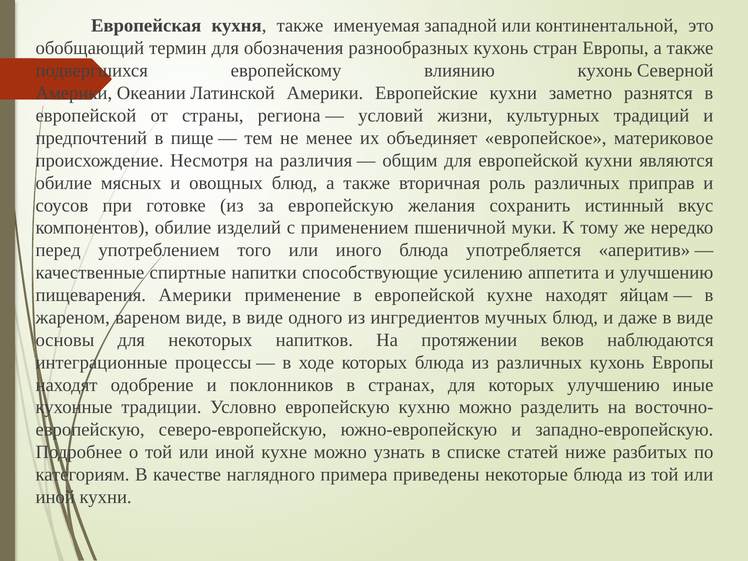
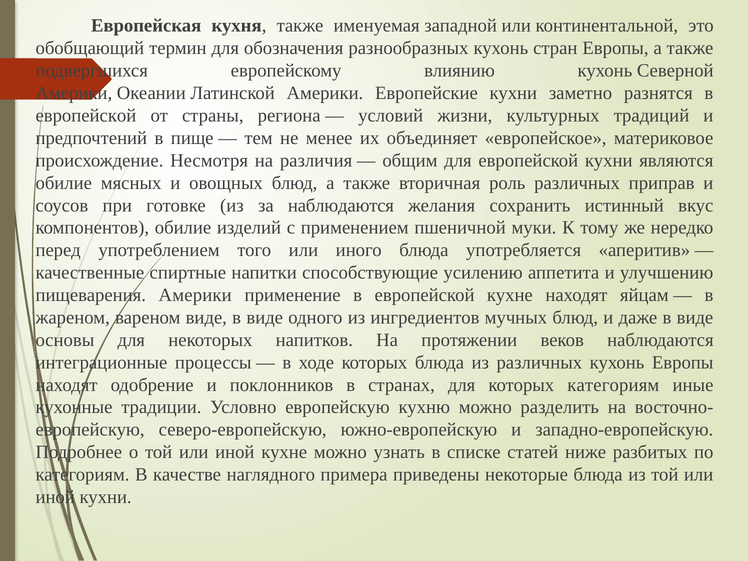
за европейскую: европейскую -> наблюдаются
которых улучшению: улучшению -> категориям
